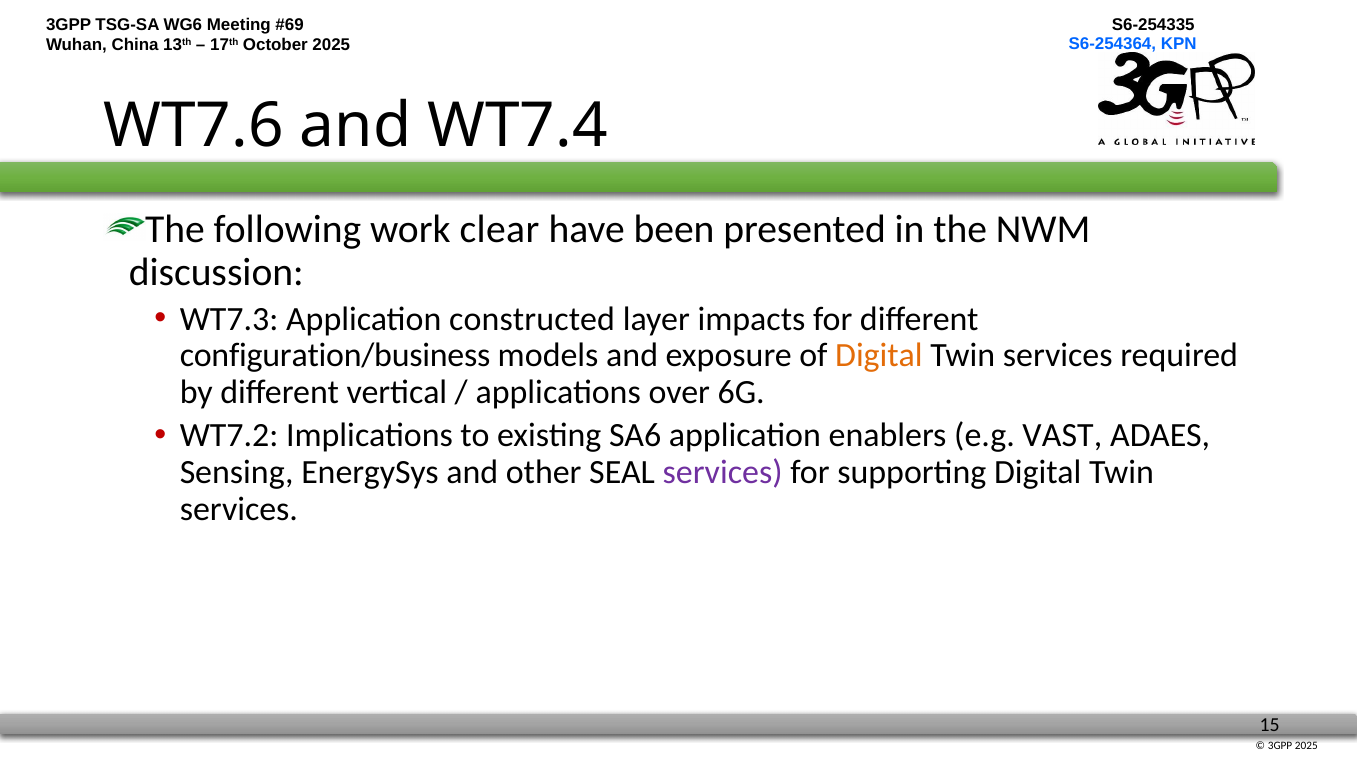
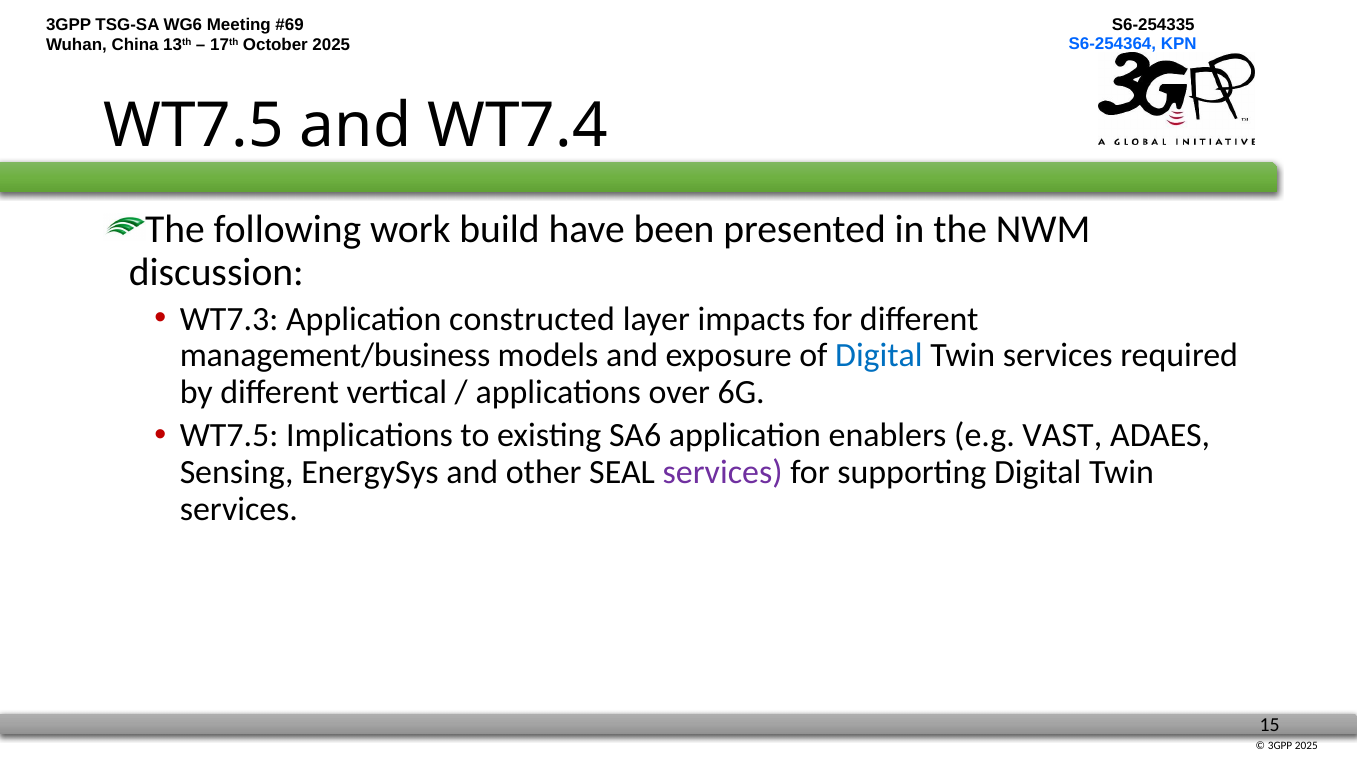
WT7.6 at (194, 126): WT7.6 -> WT7.5
clear: clear -> build
configuration/business: configuration/business -> management/business
Digital at (879, 356) colour: orange -> blue
WT7.2 at (229, 436): WT7.2 -> WT7.5
